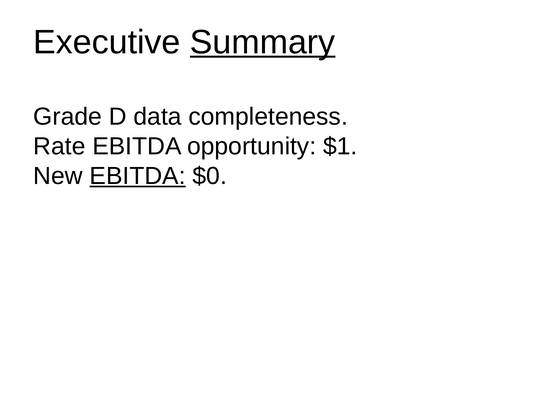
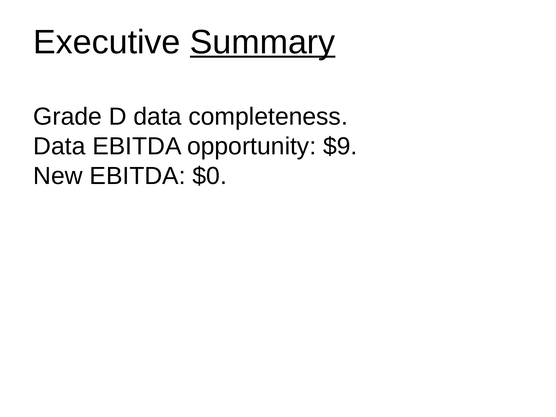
Rate at (59, 146): Rate -> Data
$1: $1 -> $9
EBITDA at (138, 176) underline: present -> none
